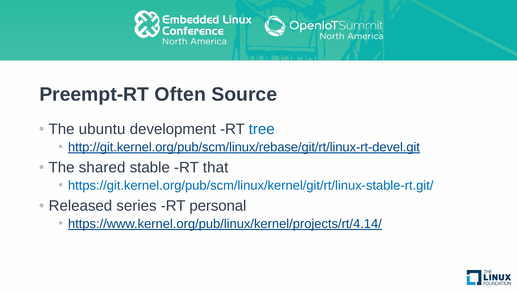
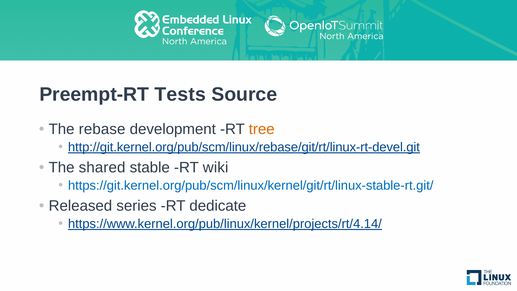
Often: Often -> Tests
ubuntu: ubuntu -> rebase
tree colour: blue -> orange
that: that -> wiki
personal: personal -> dedicate
